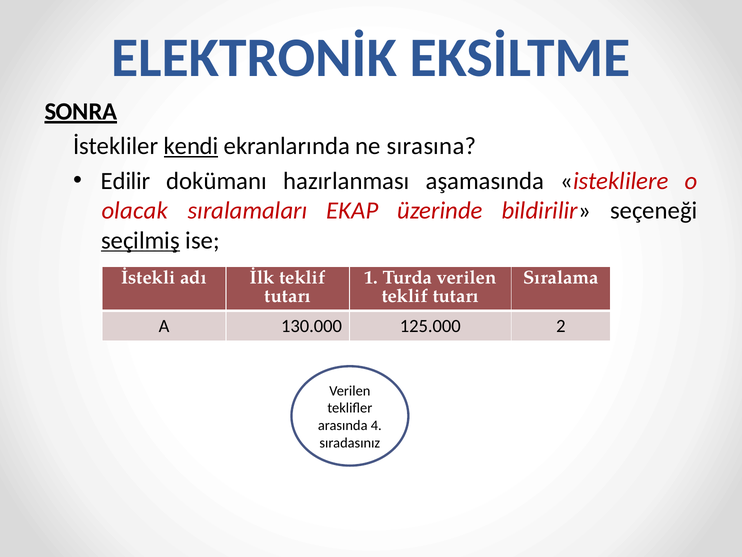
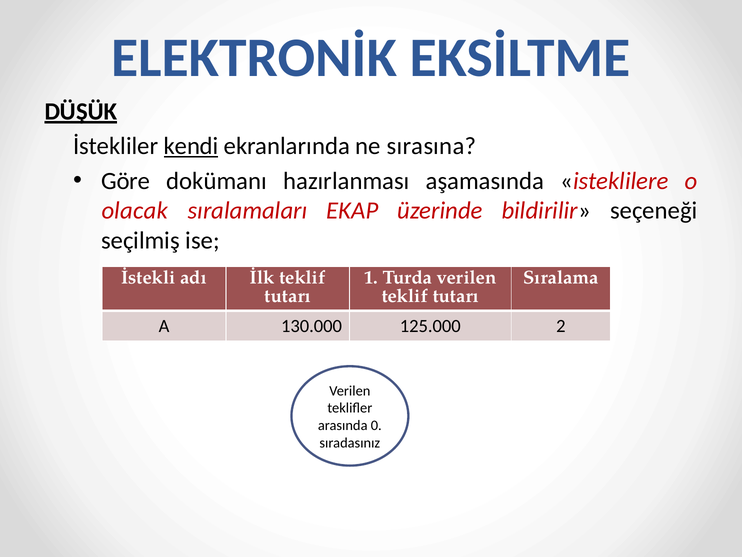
SONRA: SONRA -> DÜŞÜK
Edilir: Edilir -> Göre
seçilmiş underline: present -> none
4: 4 -> 0
